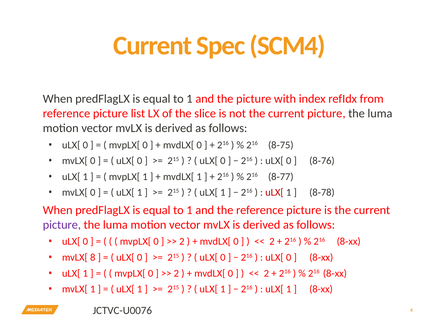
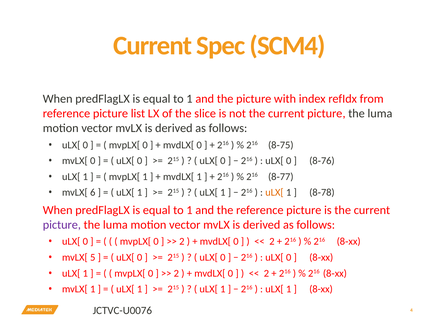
0 at (93, 193): 0 -> 6
uLX[ at (274, 193) colour: red -> orange
mvLX[ 8: 8 -> 5
